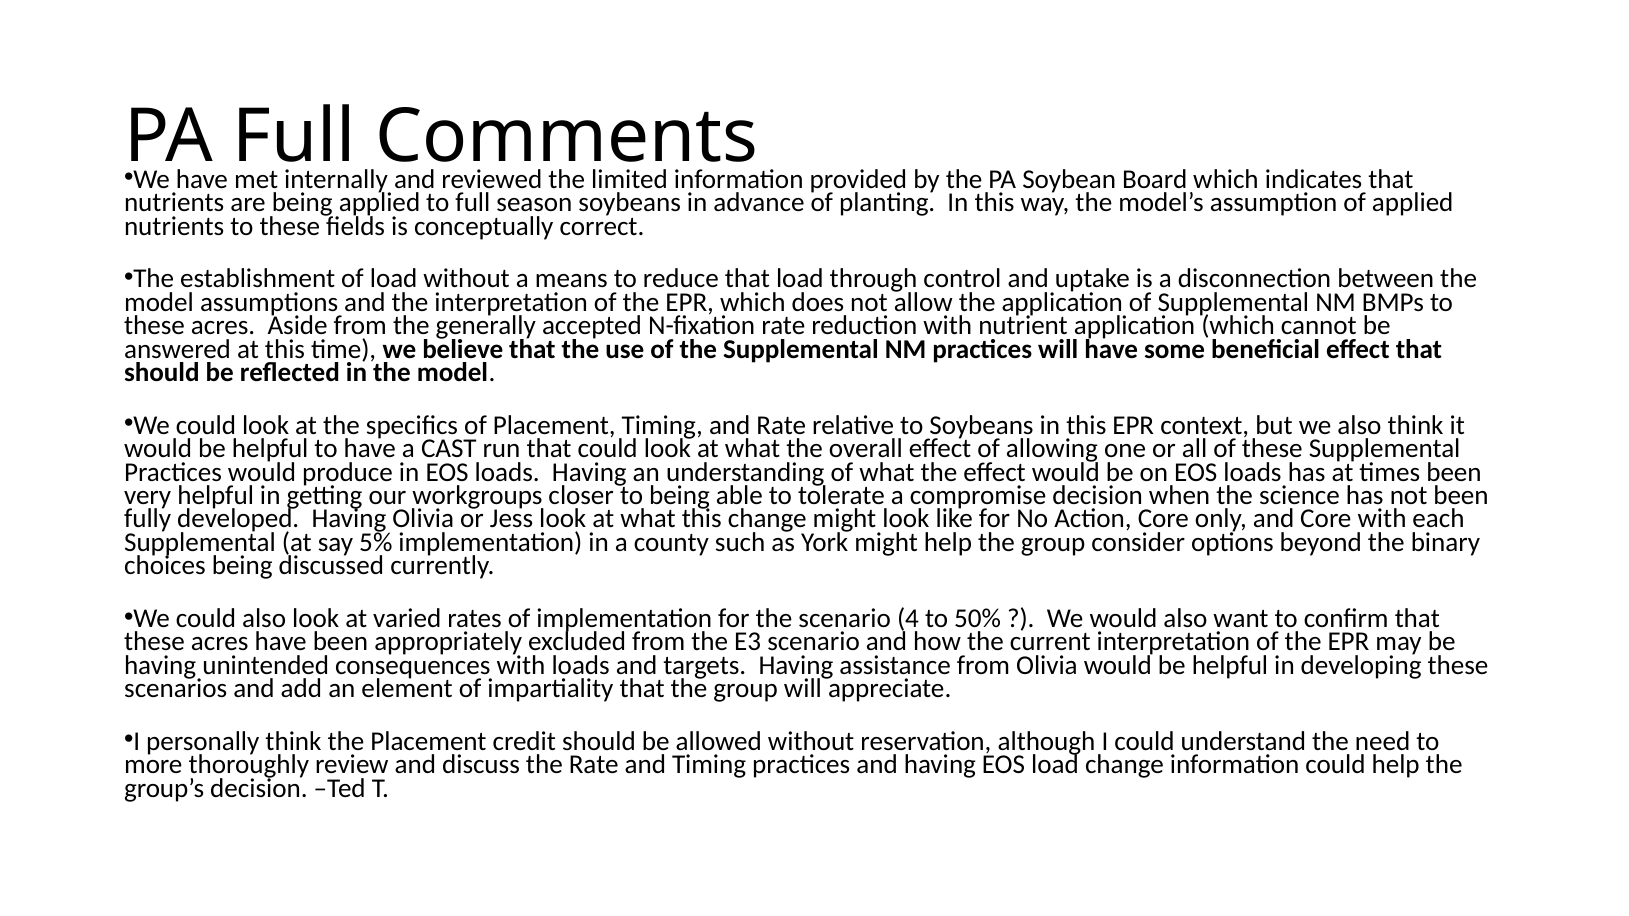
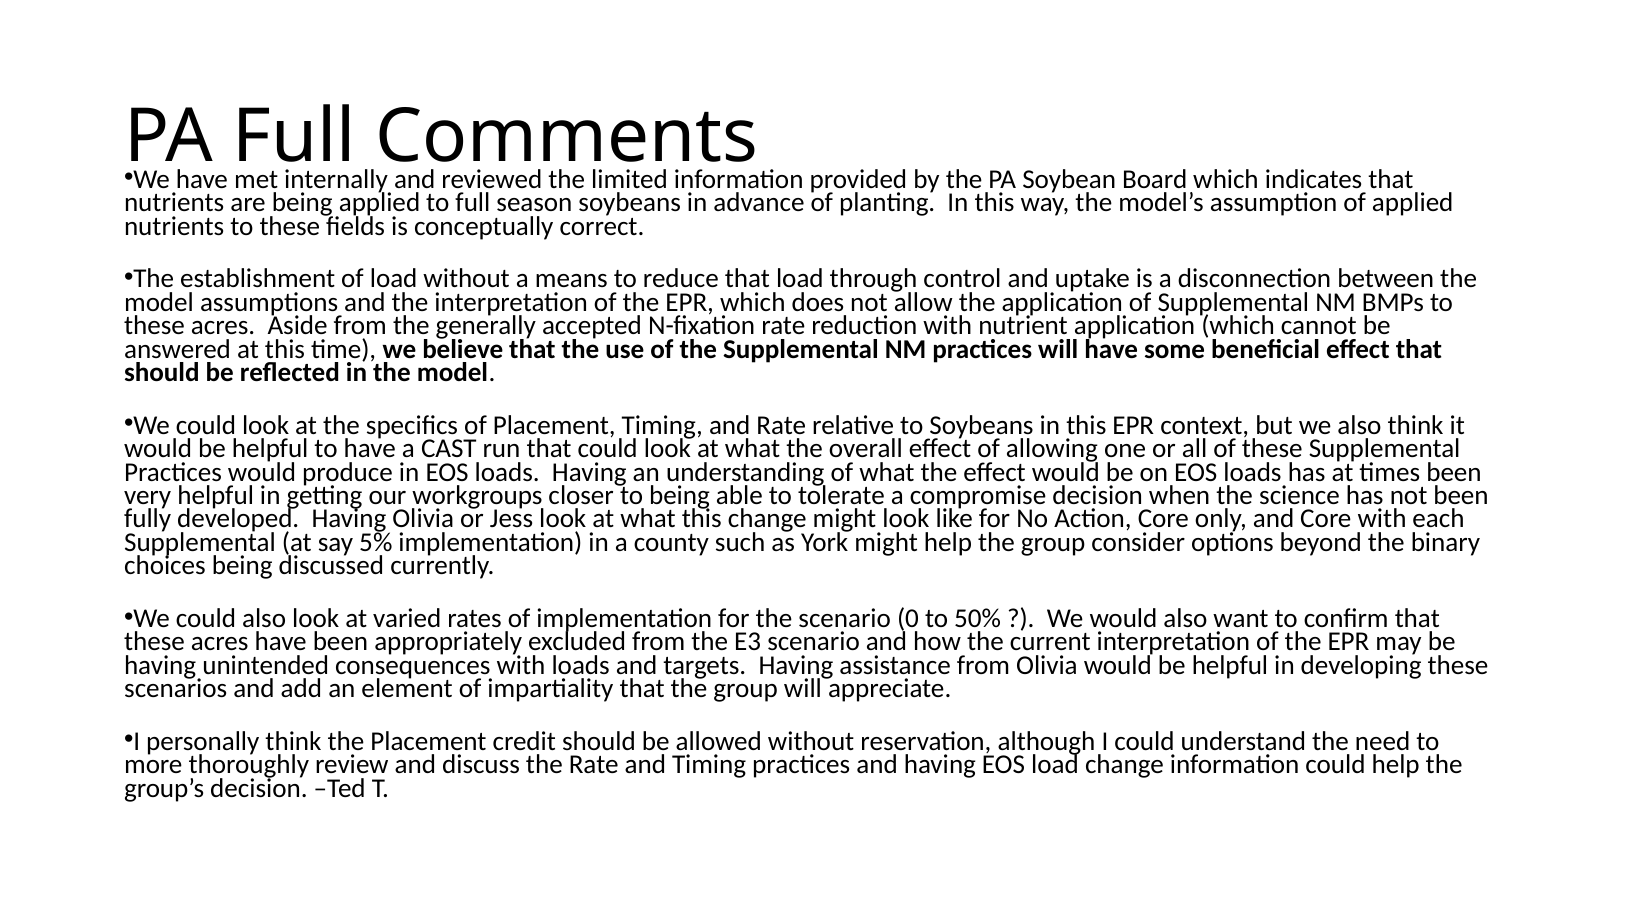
4: 4 -> 0
